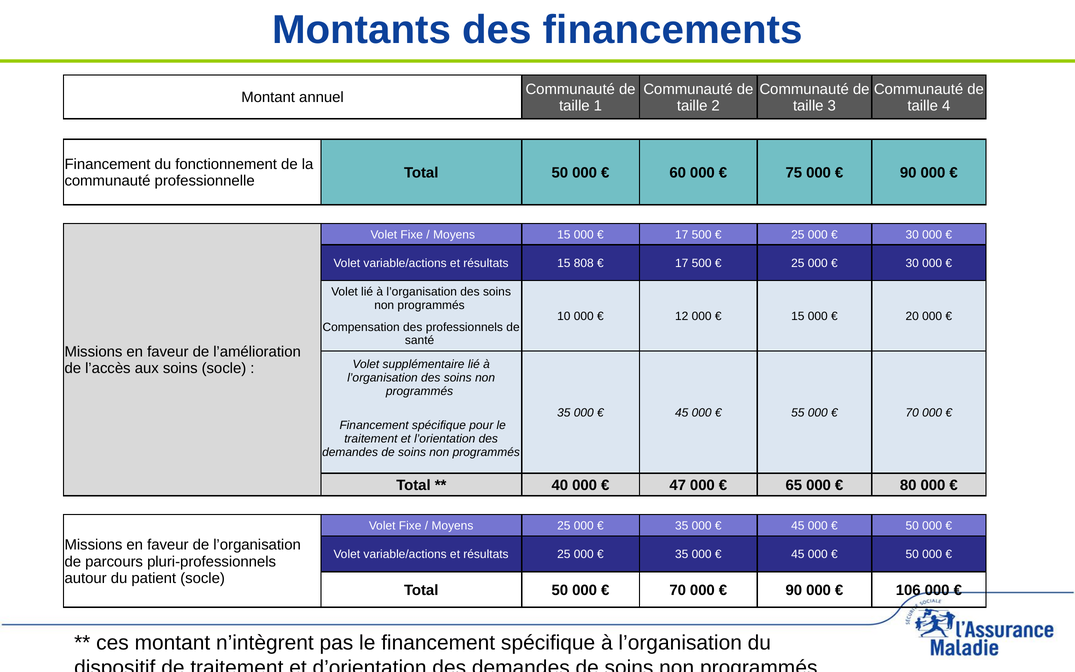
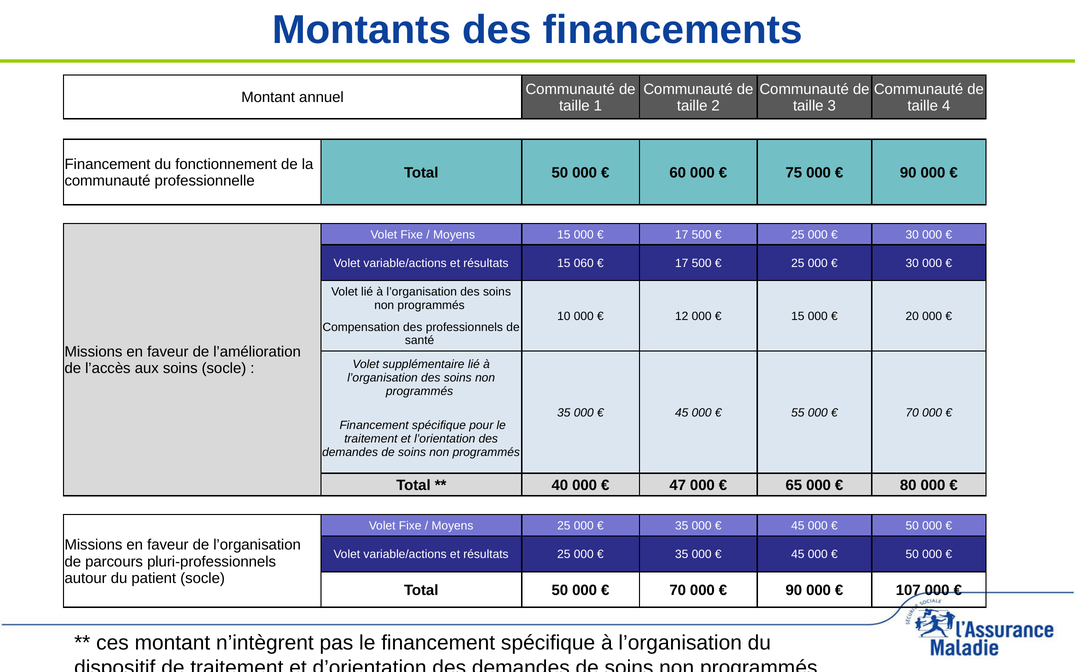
808: 808 -> 060
106: 106 -> 107
